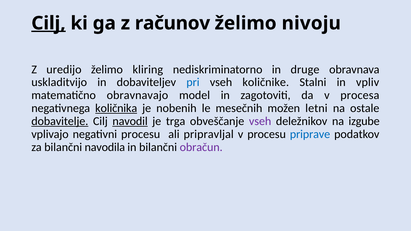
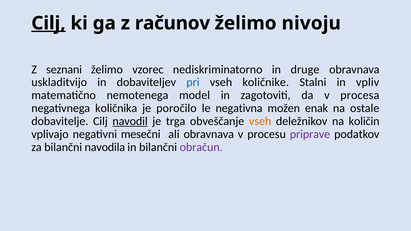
uredijo: uredijo -> seznani
kliring: kliring -> vzorec
obravnavajo: obravnavajo -> nemotenega
količnika underline: present -> none
nobenih: nobenih -> poročilo
mesečnih: mesečnih -> negativna
letni: letni -> enak
dobavitelje underline: present -> none
vseh at (260, 121) colour: purple -> orange
izgube: izgube -> količin
negativni procesu: procesu -> mesečni
ali pripravljal: pripravljal -> obravnava
priprave colour: blue -> purple
